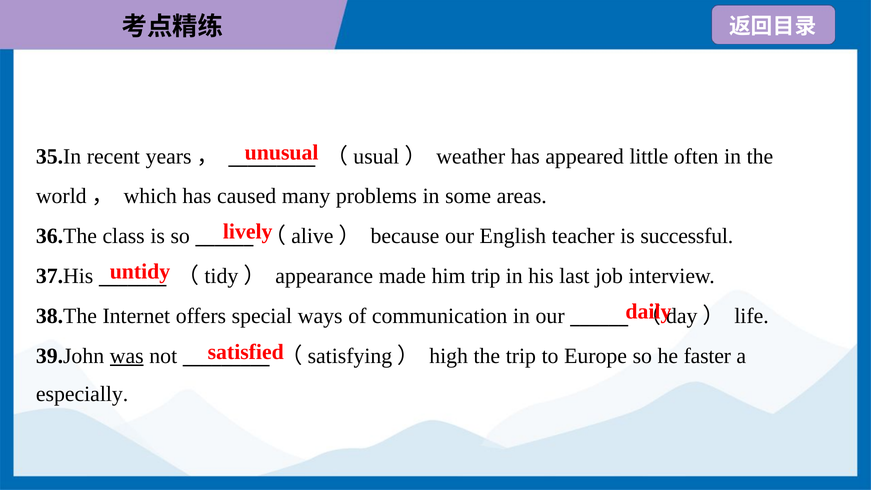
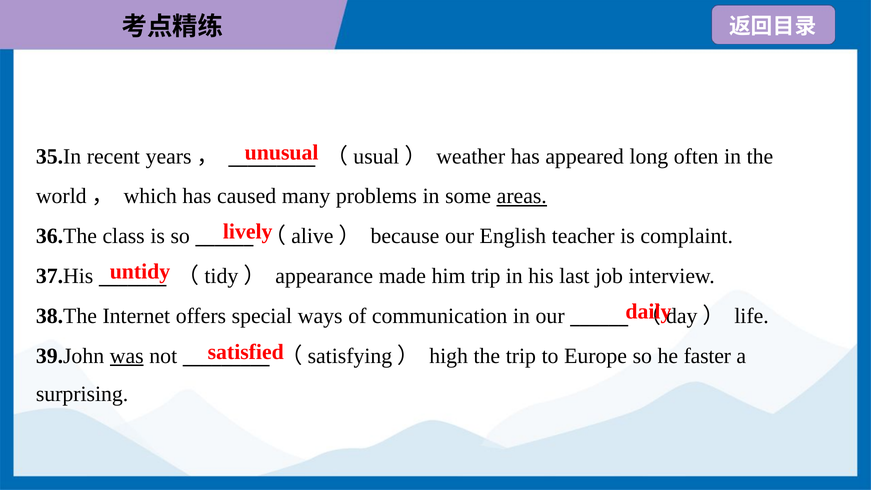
little: little -> long
areas underline: none -> present
successful: successful -> complaint
especially: especially -> surprising
